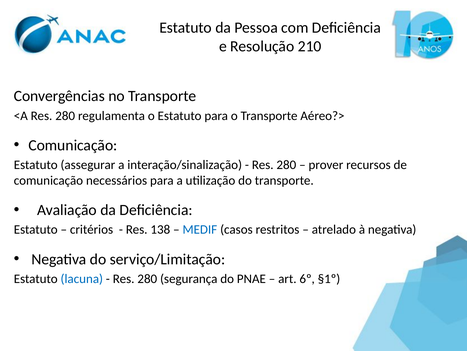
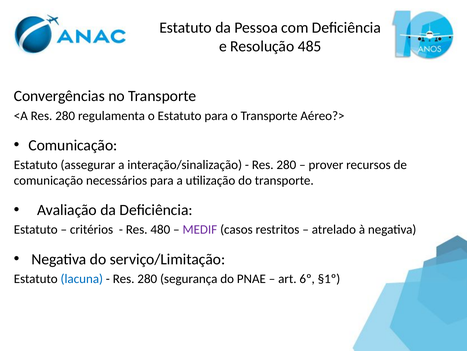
210: 210 -> 485
138: 138 -> 480
MEDIF colour: blue -> purple
